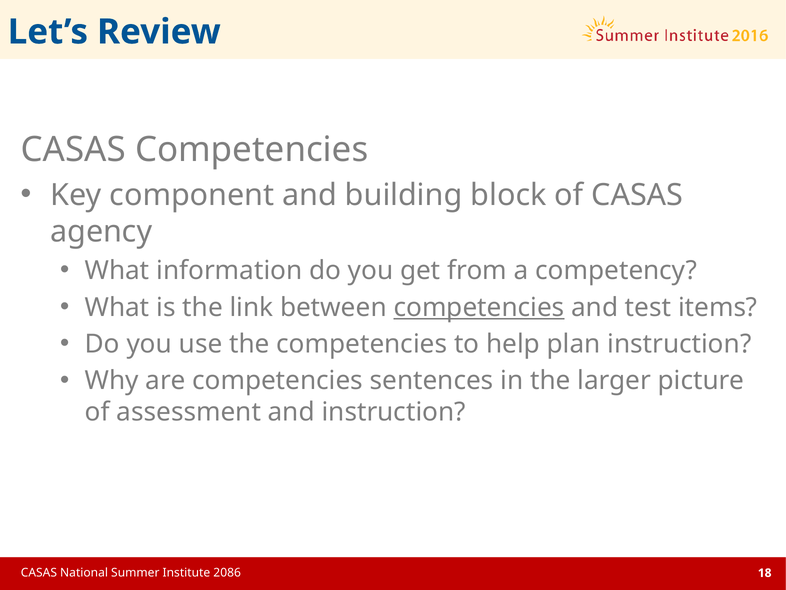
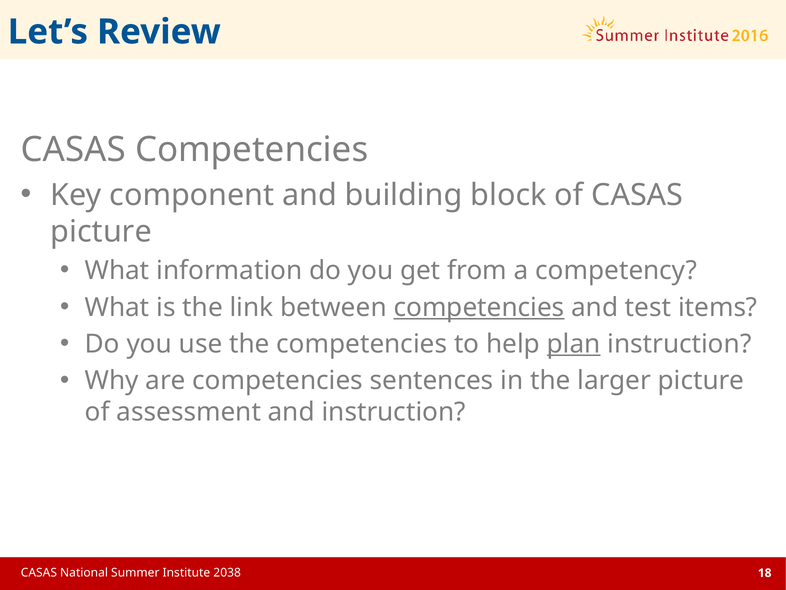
agency at (101, 231): agency -> picture
plan underline: none -> present
2086: 2086 -> 2038
